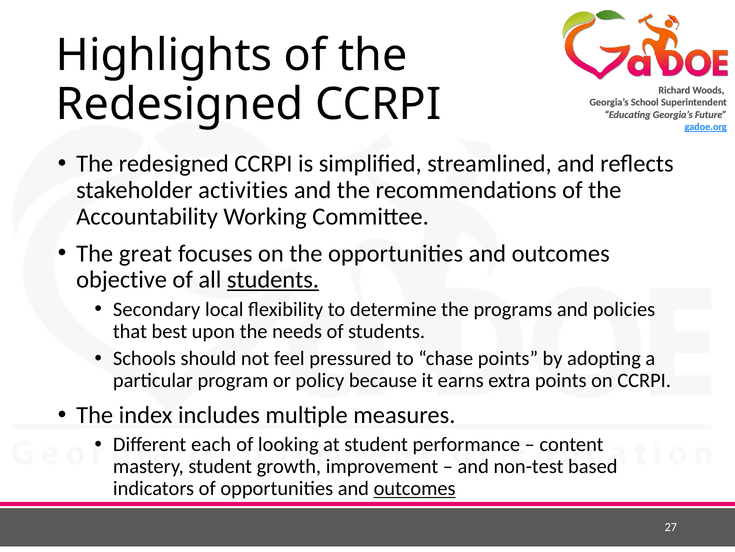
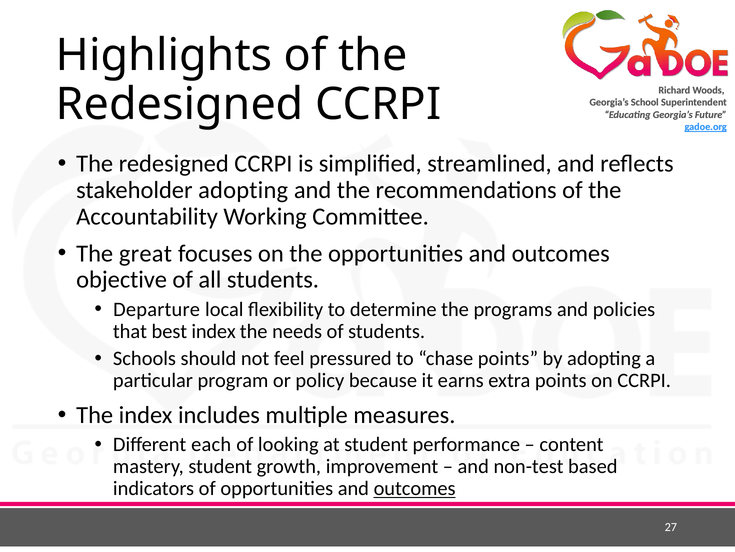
stakeholder activities: activities -> adopting
students at (273, 280) underline: present -> none
Secondary: Secondary -> Departure
best upon: upon -> index
